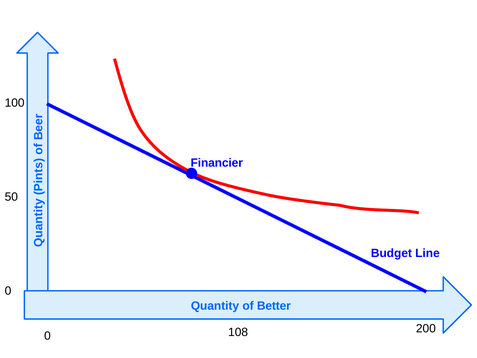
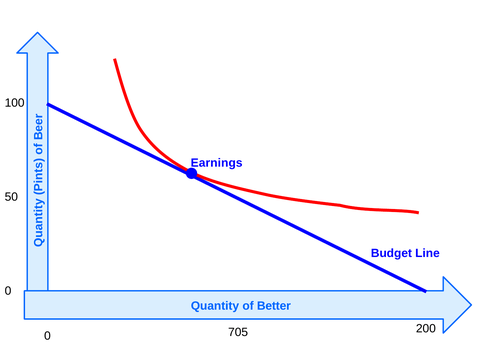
Financier: Financier -> Earnings
108: 108 -> 705
